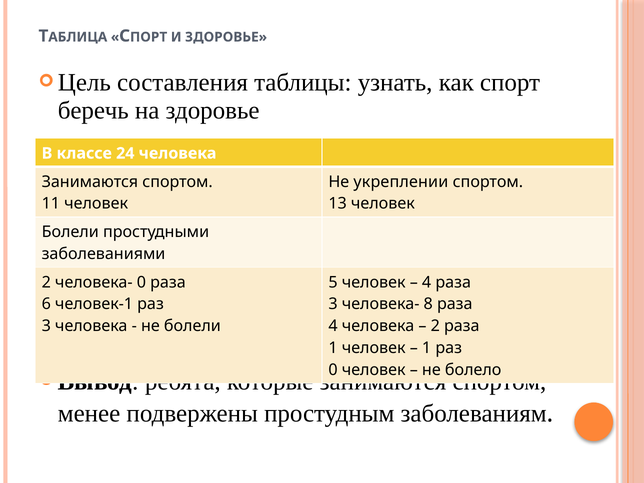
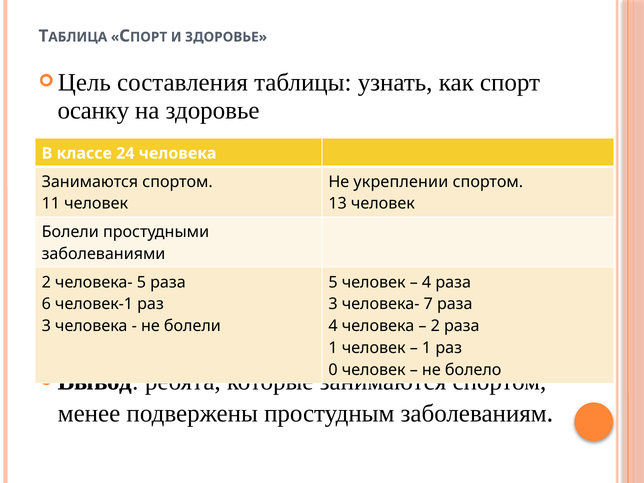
беречь: беречь -> осанку
человека- 0: 0 -> 5
8: 8 -> 7
